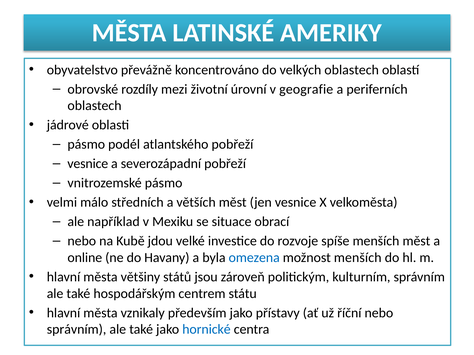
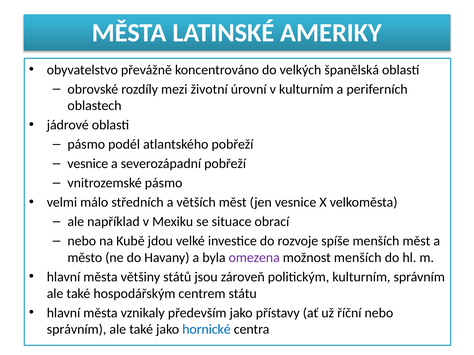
velkých oblastech: oblastech -> španělská
v geografie: geografie -> kulturním
online: online -> město
omezena colour: blue -> purple
